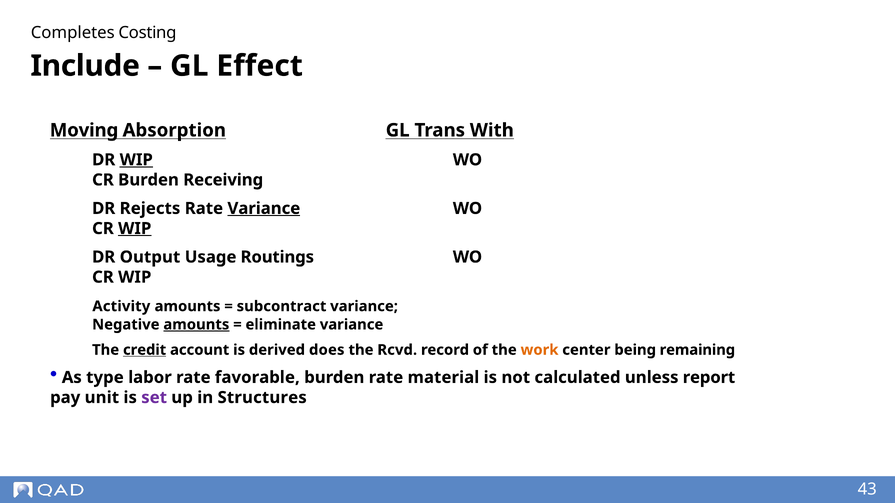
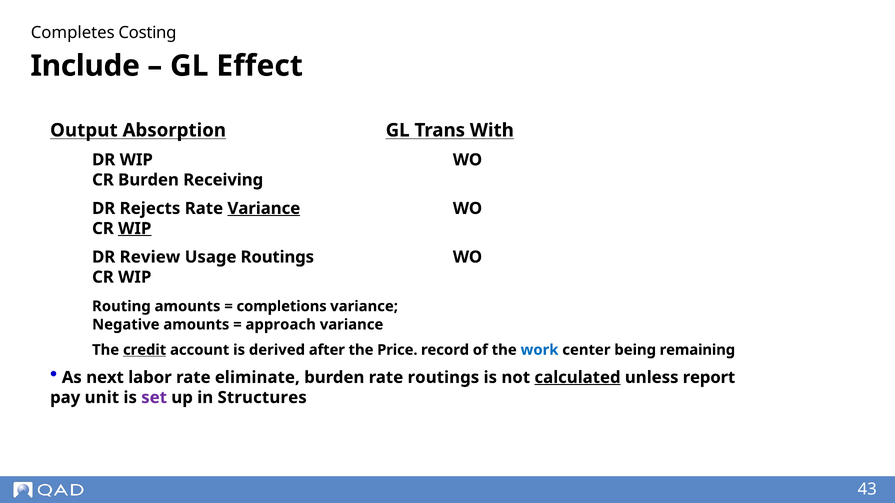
Moving: Moving -> Output
WIP at (136, 160) underline: present -> none
Output: Output -> Review
Activity: Activity -> Routing
subcontract: subcontract -> completions
amounts at (196, 325) underline: present -> none
eliminate: eliminate -> approach
does: does -> after
Rcvd: Rcvd -> Price
work colour: orange -> blue
type: type -> next
favorable: favorable -> eliminate
rate material: material -> routings
calculated underline: none -> present
